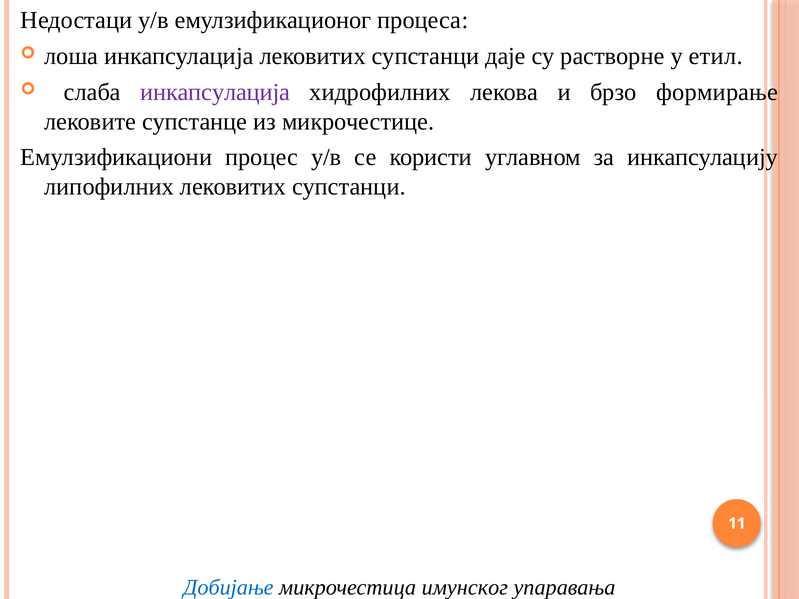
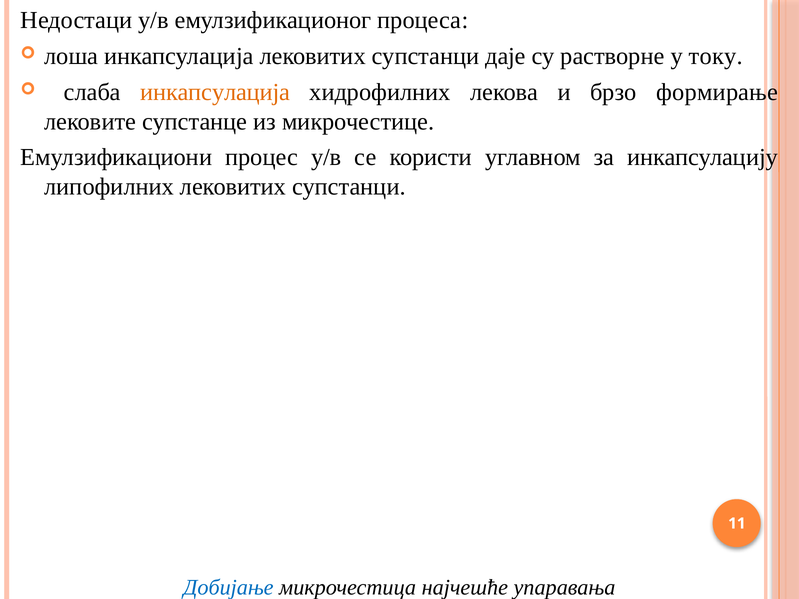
етил: етил -> току
инкапсулација at (215, 92) colour: purple -> orange
имунског: имунског -> најчешће
